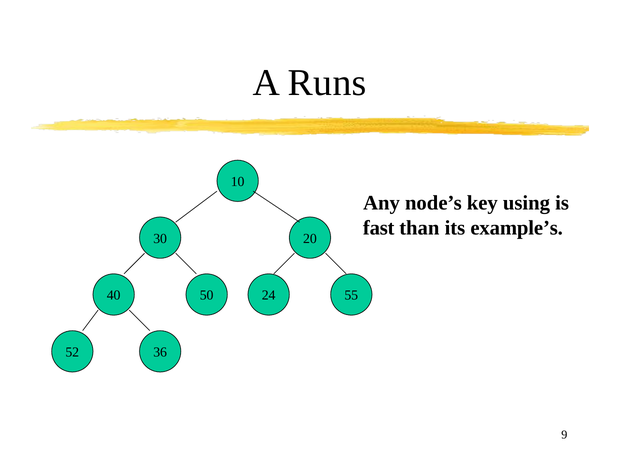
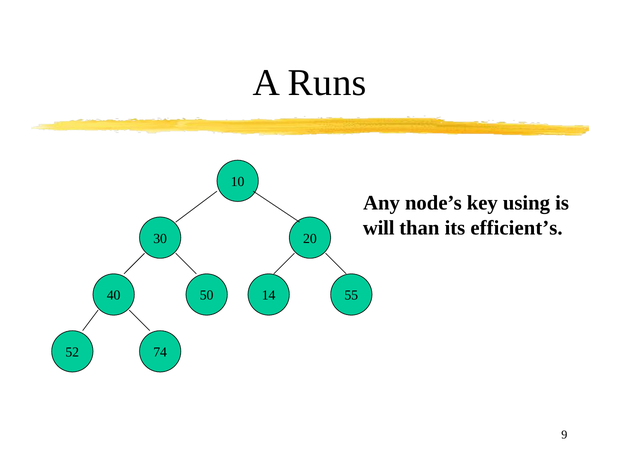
fast: fast -> will
example’s: example’s -> efficient’s
24: 24 -> 14
36: 36 -> 74
